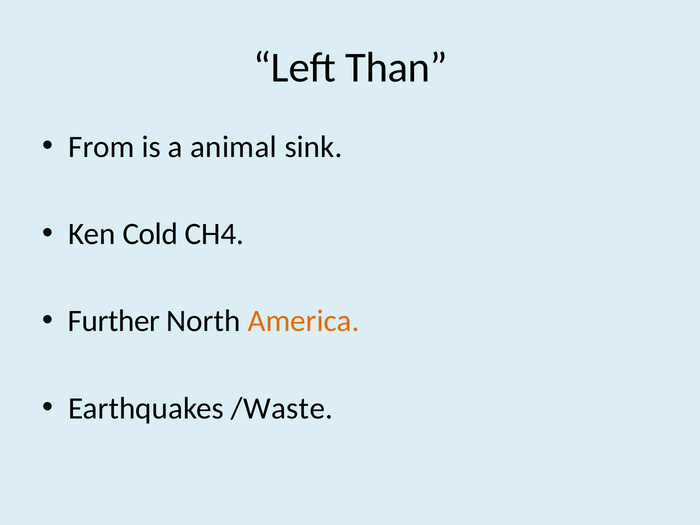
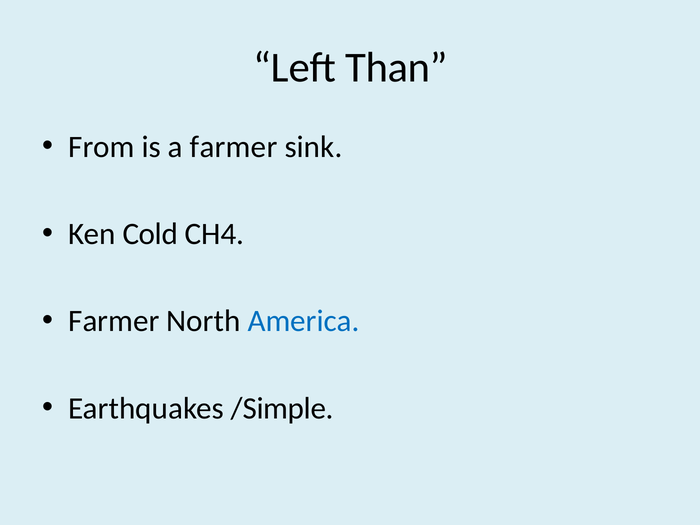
a animal: animal -> farmer
Further at (114, 321): Further -> Farmer
America colour: orange -> blue
/Waste: /Waste -> /Simple
